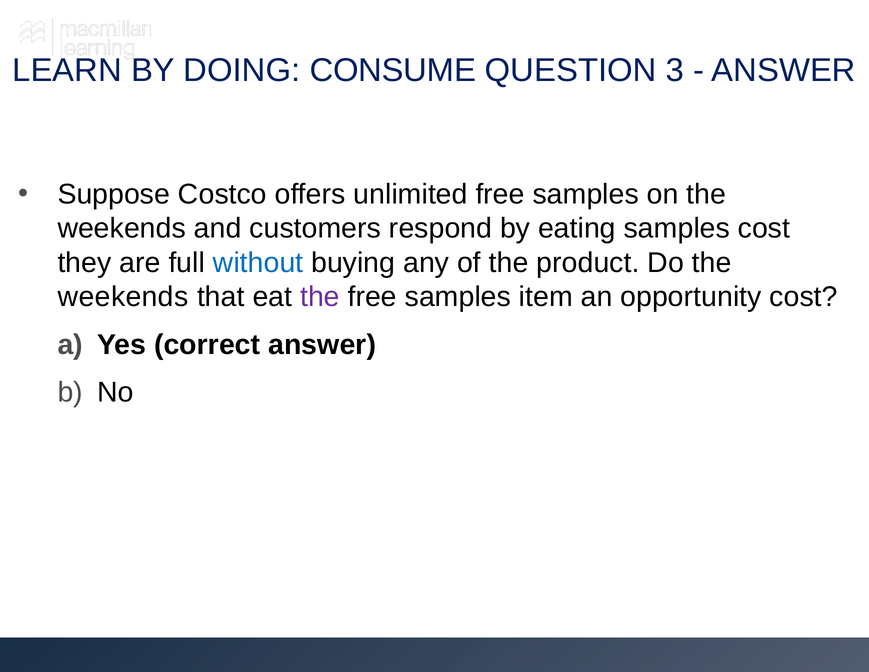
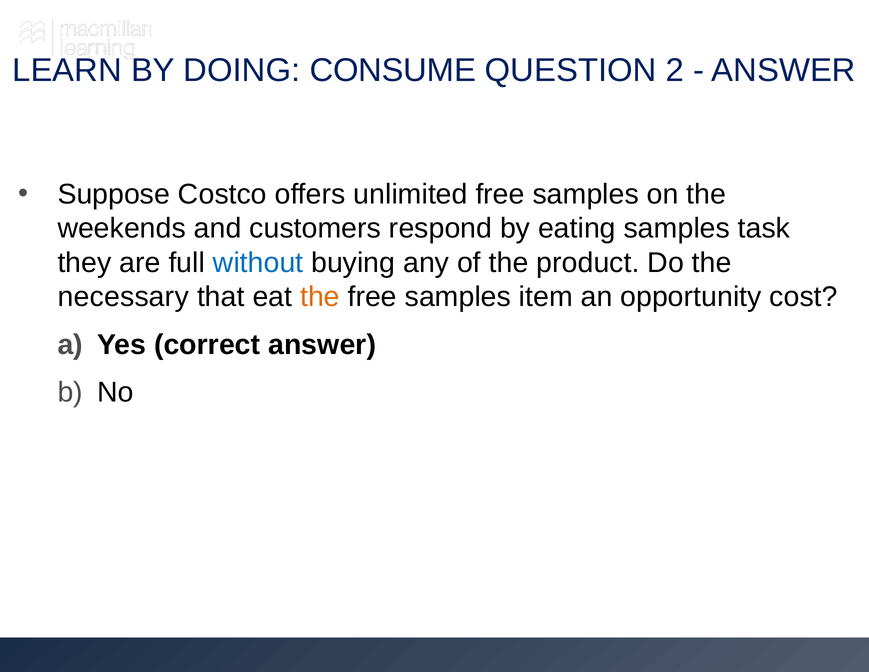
3: 3 -> 2
samples cost: cost -> task
weekends at (123, 297): weekends -> necessary
the at (320, 297) colour: purple -> orange
